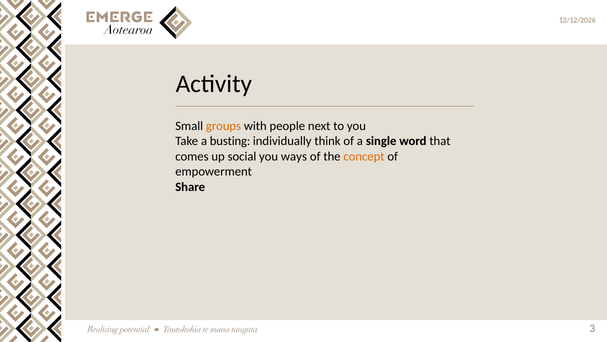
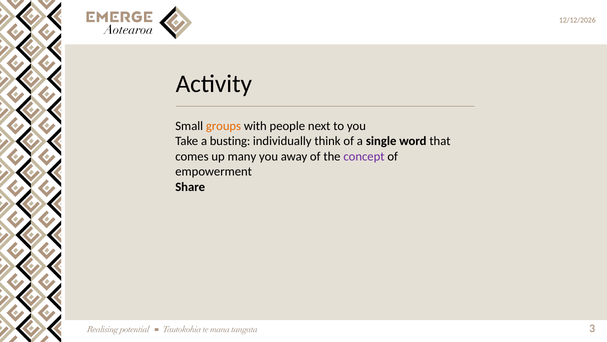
social: social -> many
ways: ways -> away
concept colour: orange -> purple
